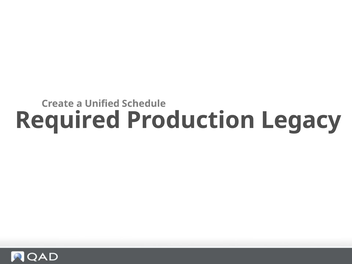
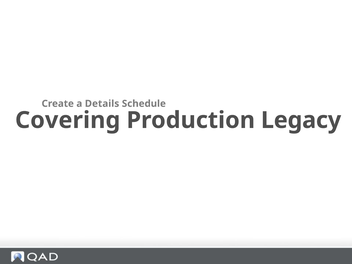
Unified: Unified -> Details
Required: Required -> Covering
